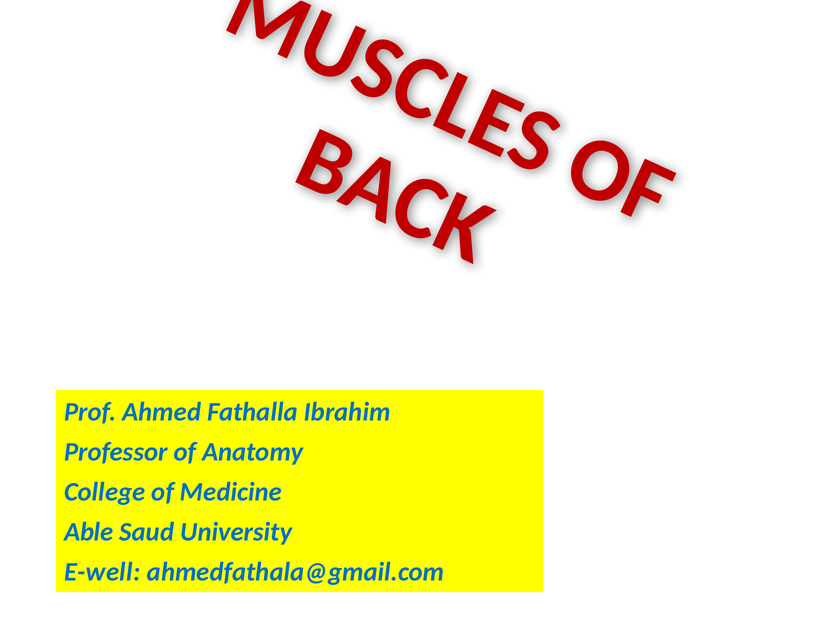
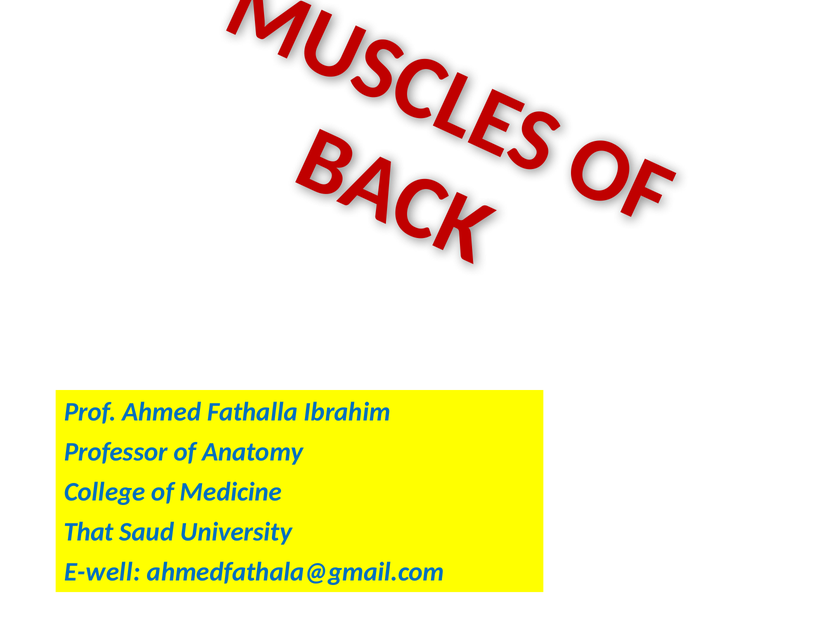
Able: Able -> That
